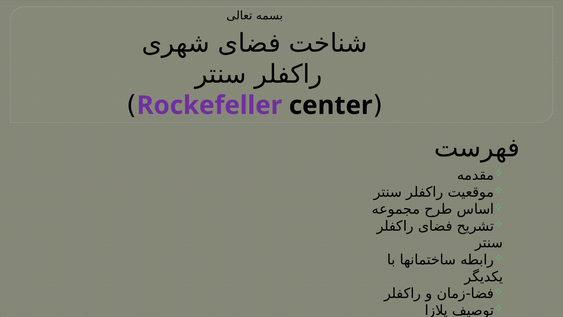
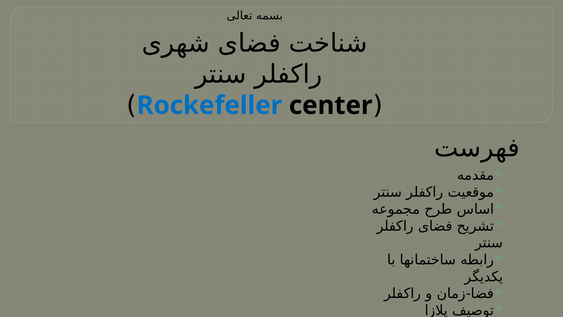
Rockefeller colour: purple -> blue
